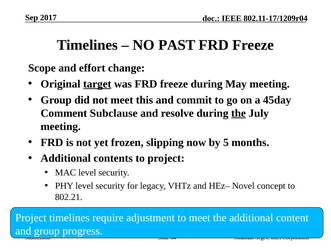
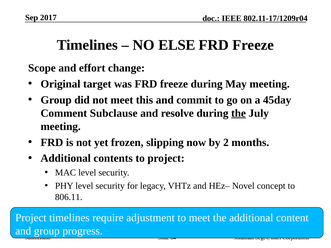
PAST: PAST -> ELSE
target underline: present -> none
5: 5 -> 2
802.21: 802.21 -> 806.11
